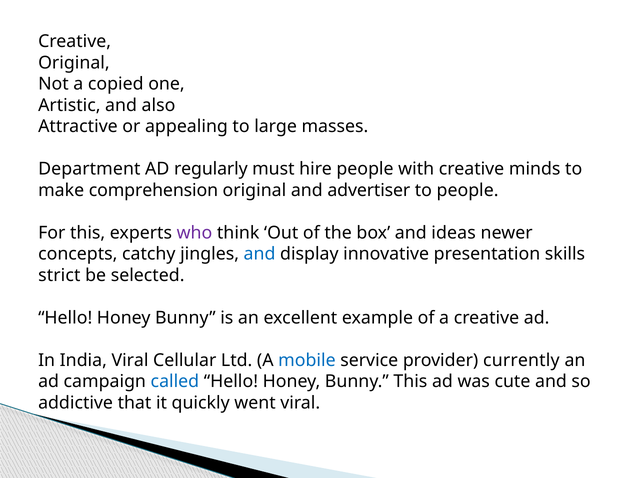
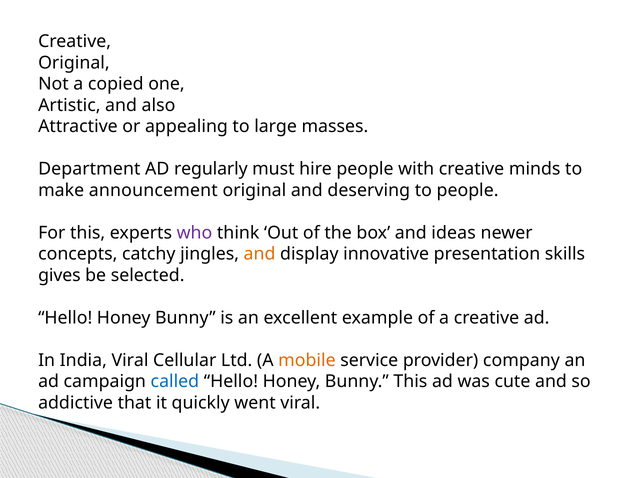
comprehension: comprehension -> announcement
advertiser: advertiser -> deserving
and at (260, 254) colour: blue -> orange
strict: strict -> gives
mobile colour: blue -> orange
currently: currently -> company
